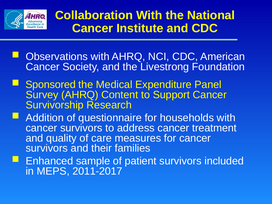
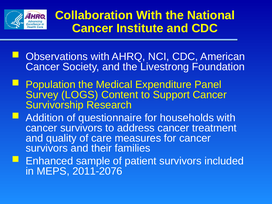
Sponsored: Sponsored -> Population
Survey AHRQ: AHRQ -> LOGS
2011-2017: 2011-2017 -> 2011-2076
